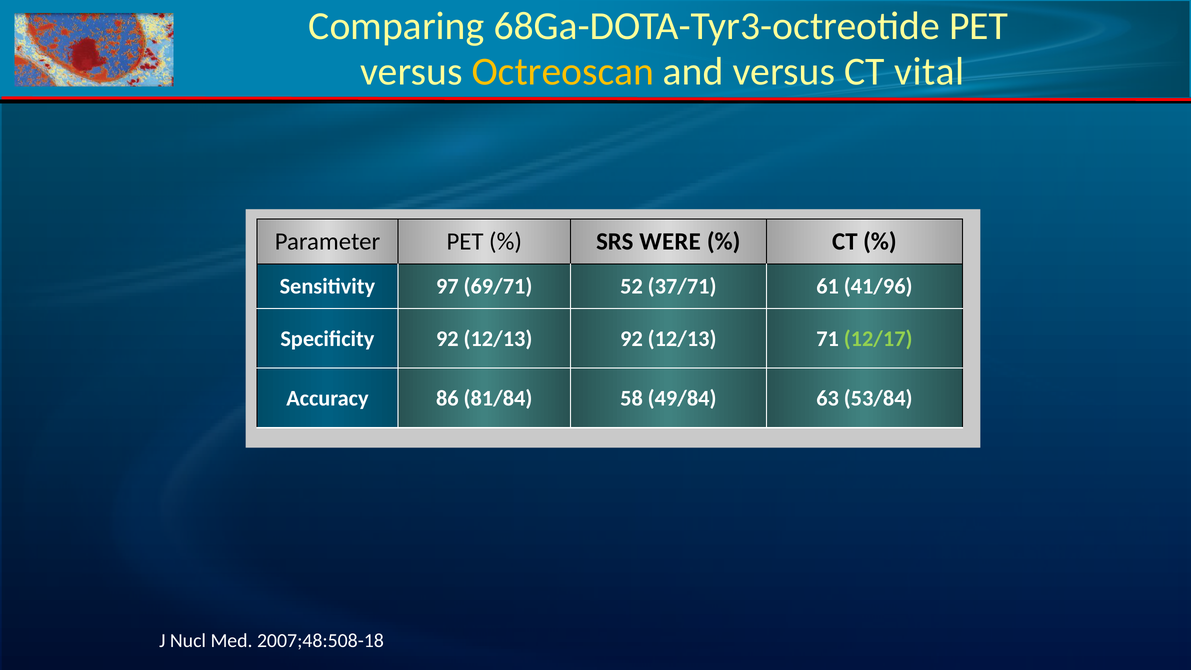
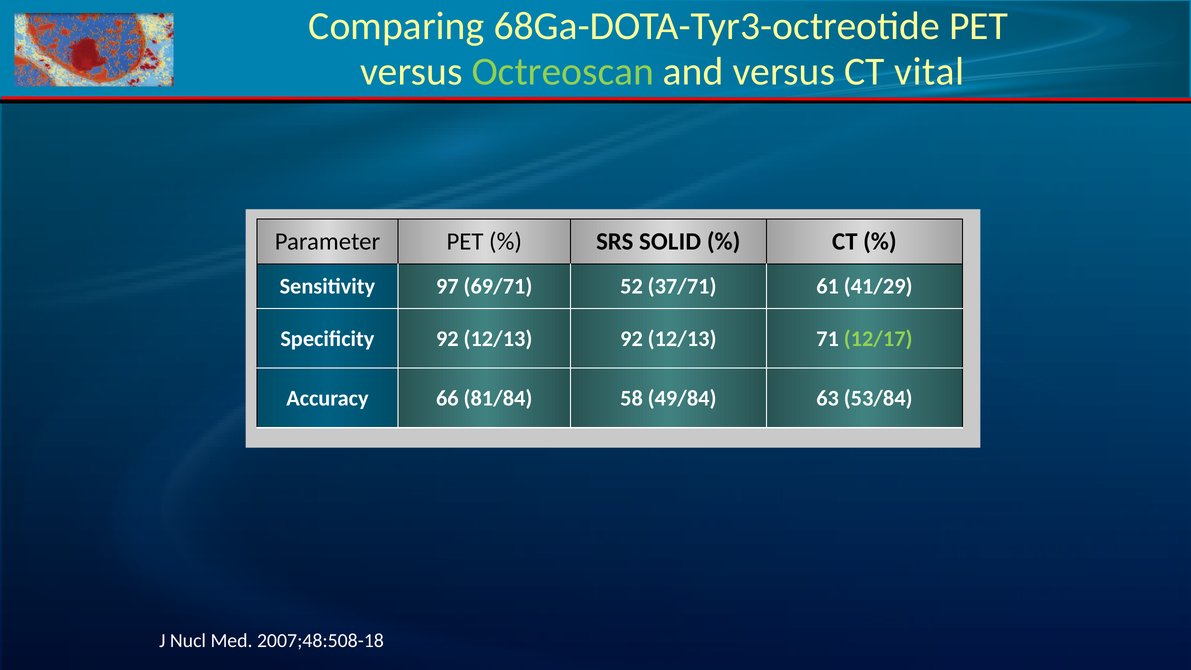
Octreoscan colour: yellow -> light green
WERE: WERE -> SOLID
41/96: 41/96 -> 41/29
86: 86 -> 66
